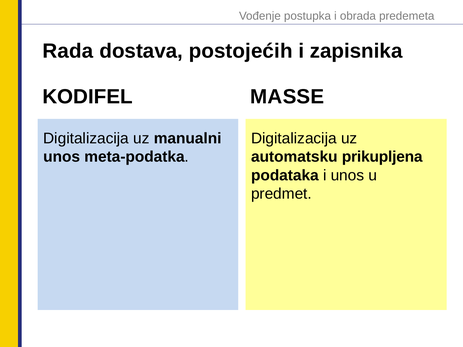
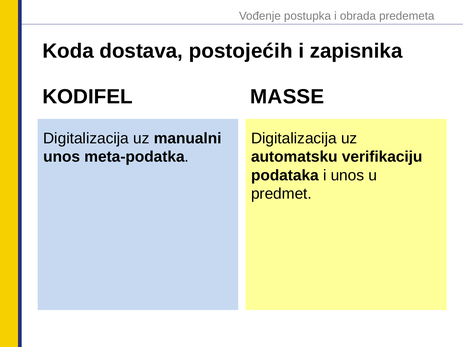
Rada: Rada -> Koda
prikupljena: prikupljena -> verifikaciju
